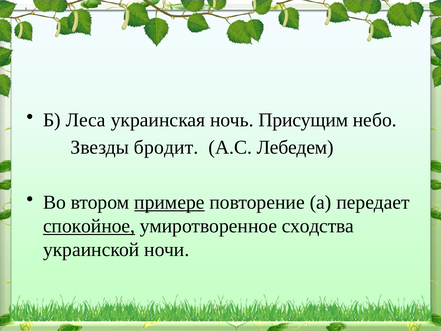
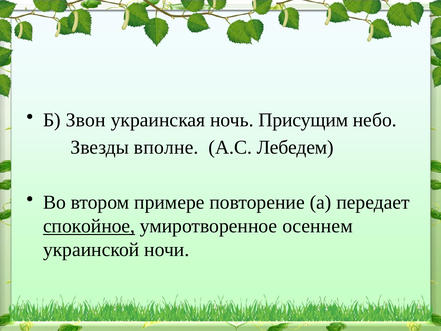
Леса: Леса -> Звон
бродит: бродит -> вполне
примере underline: present -> none
сходства: сходства -> осеннем
